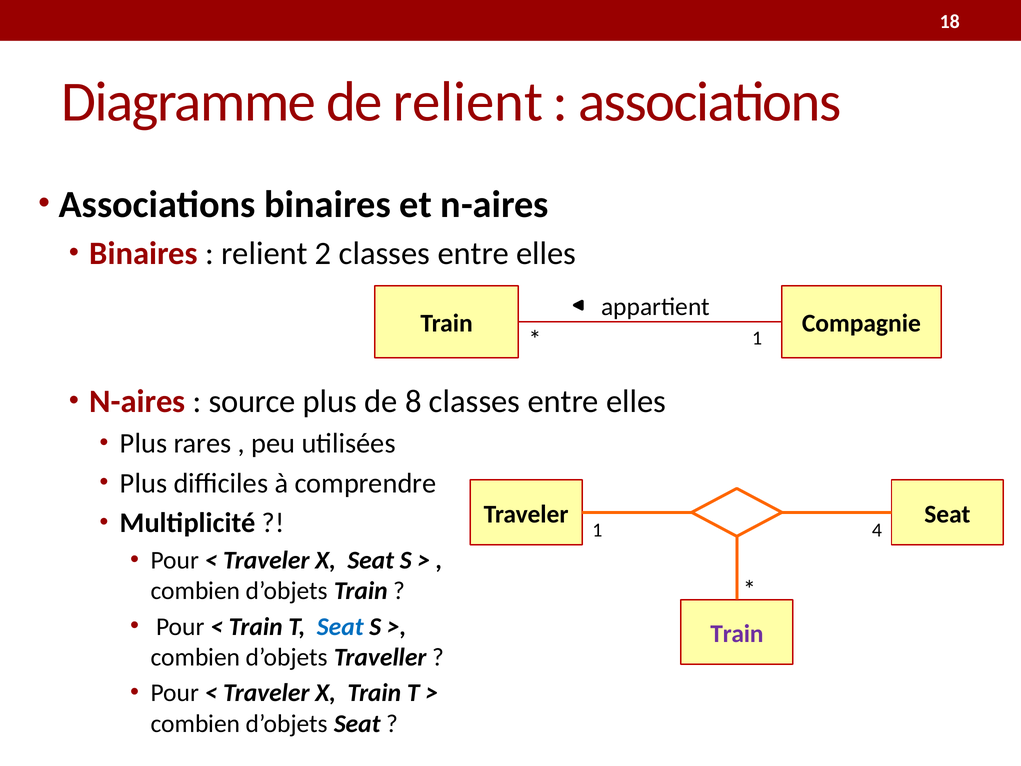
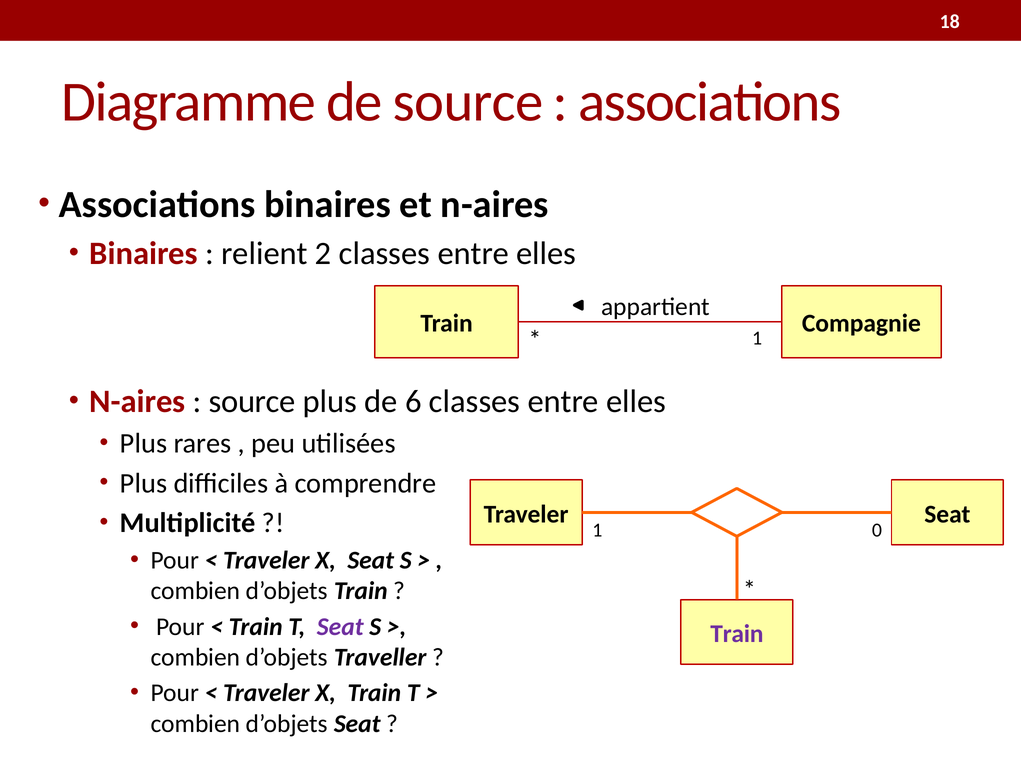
de relient: relient -> source
8: 8 -> 6
4: 4 -> 0
Seat at (340, 626) colour: blue -> purple
